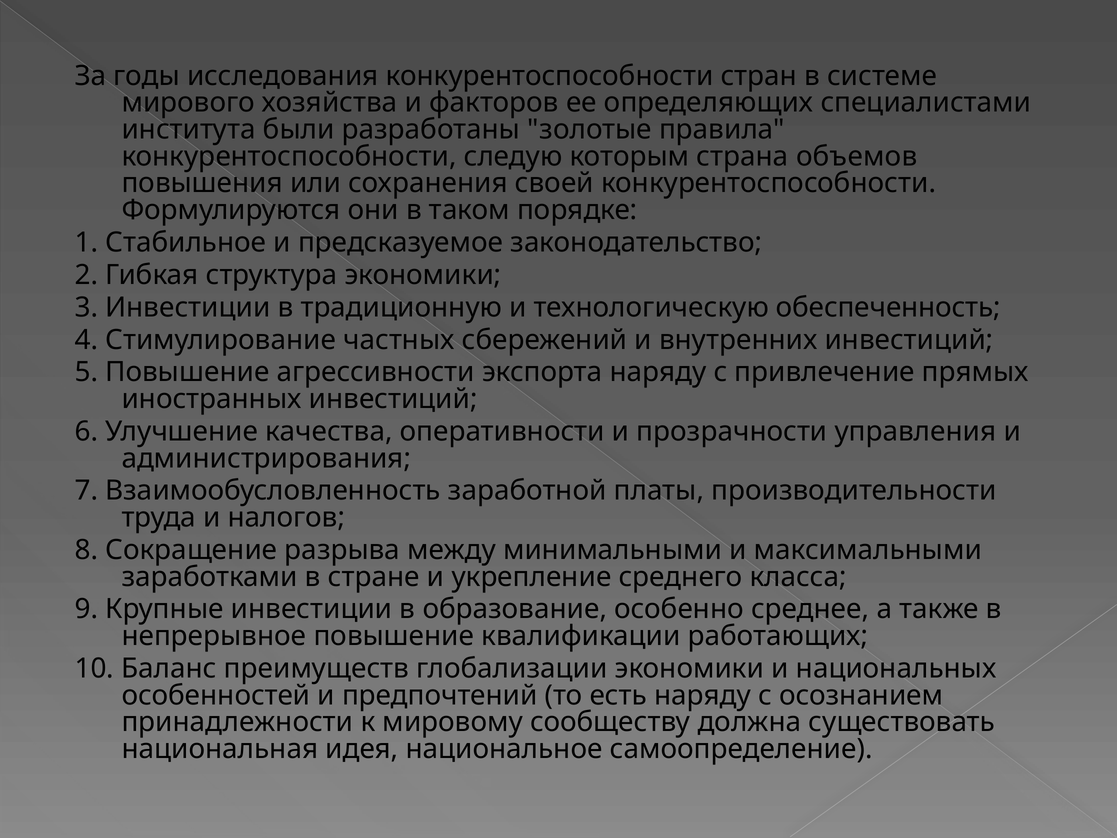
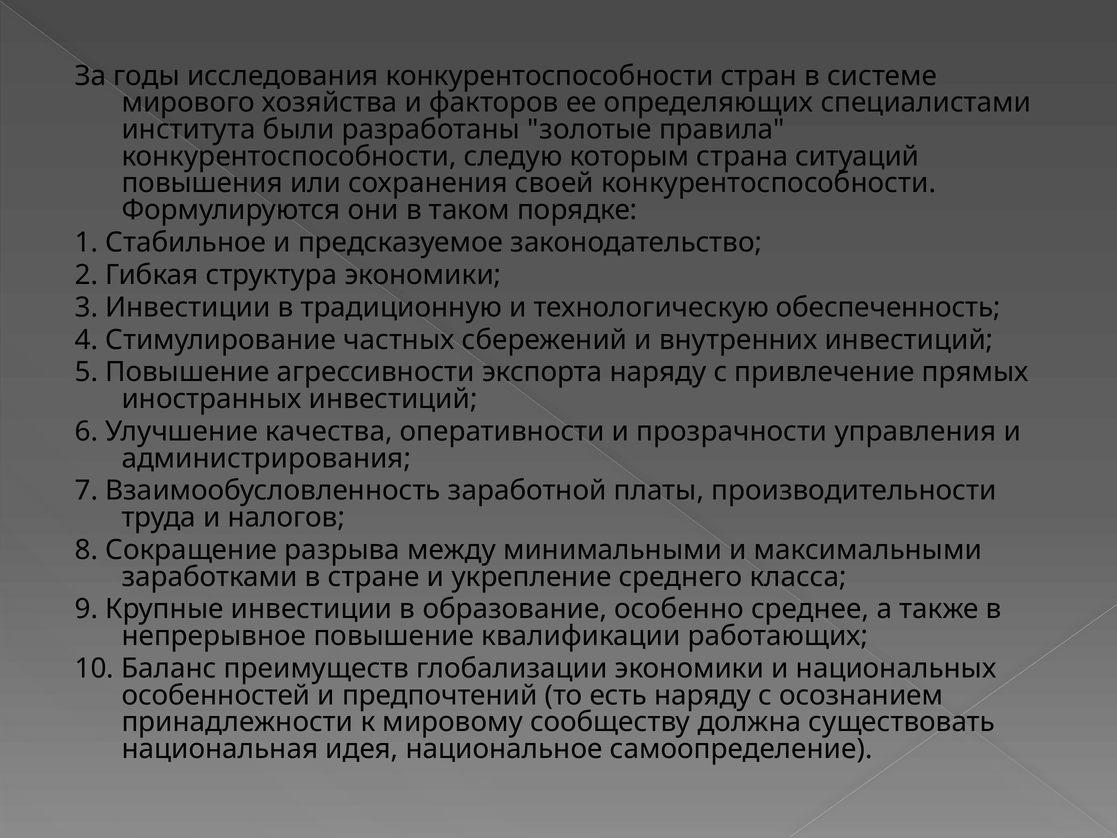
объемов: объемов -> ситуаций
